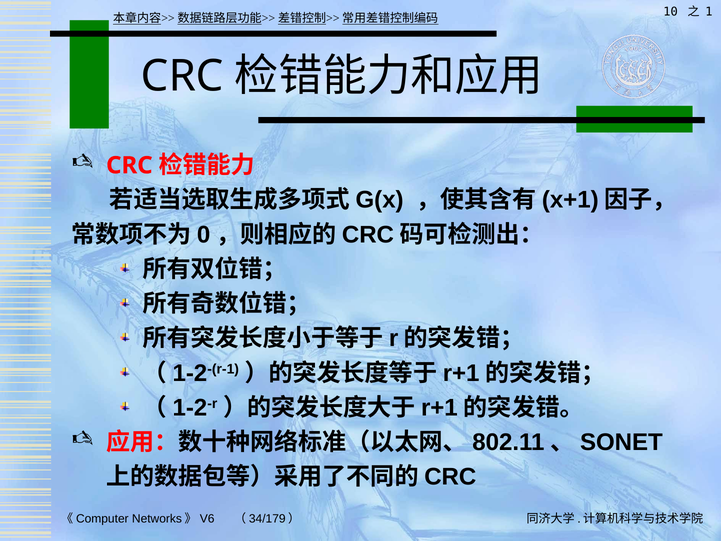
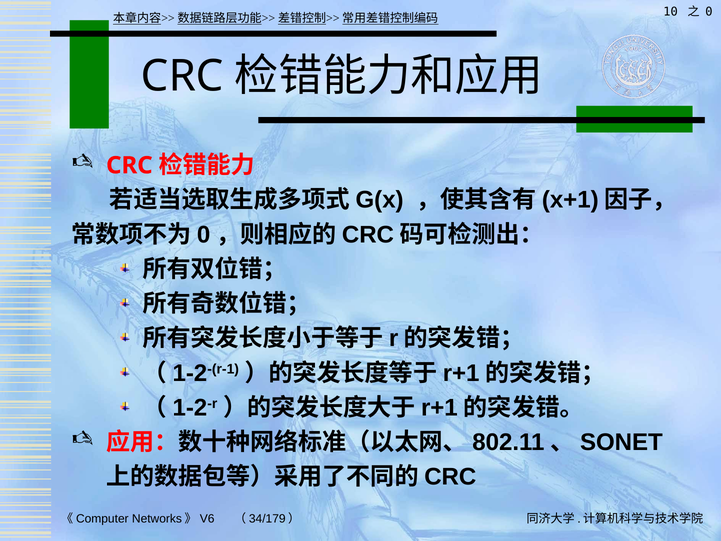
1: 1 -> 0
